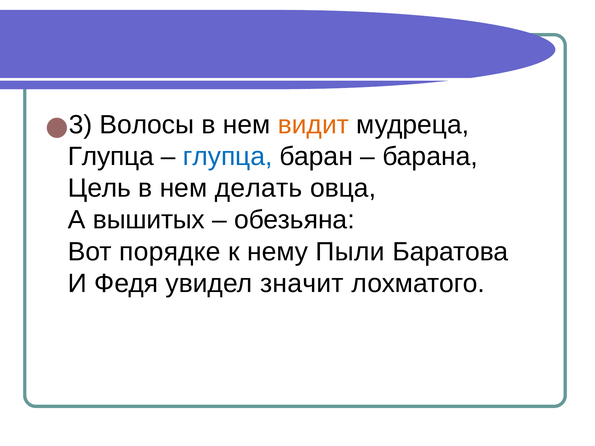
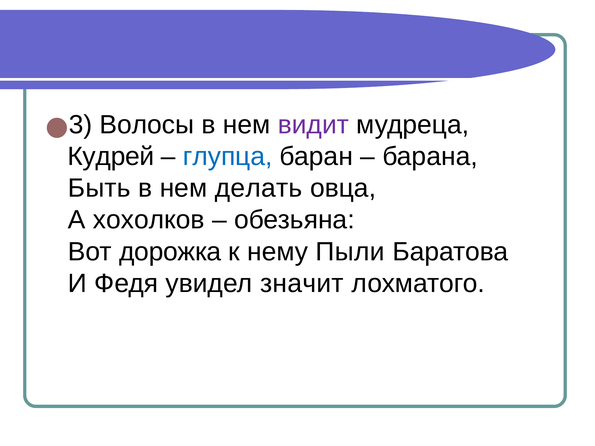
видит colour: orange -> purple
Глупца at (111, 157): Глупца -> Кудрей
Цель: Цель -> Быть
вышитых: вышитых -> хохолков
порядке: порядке -> дорожка
